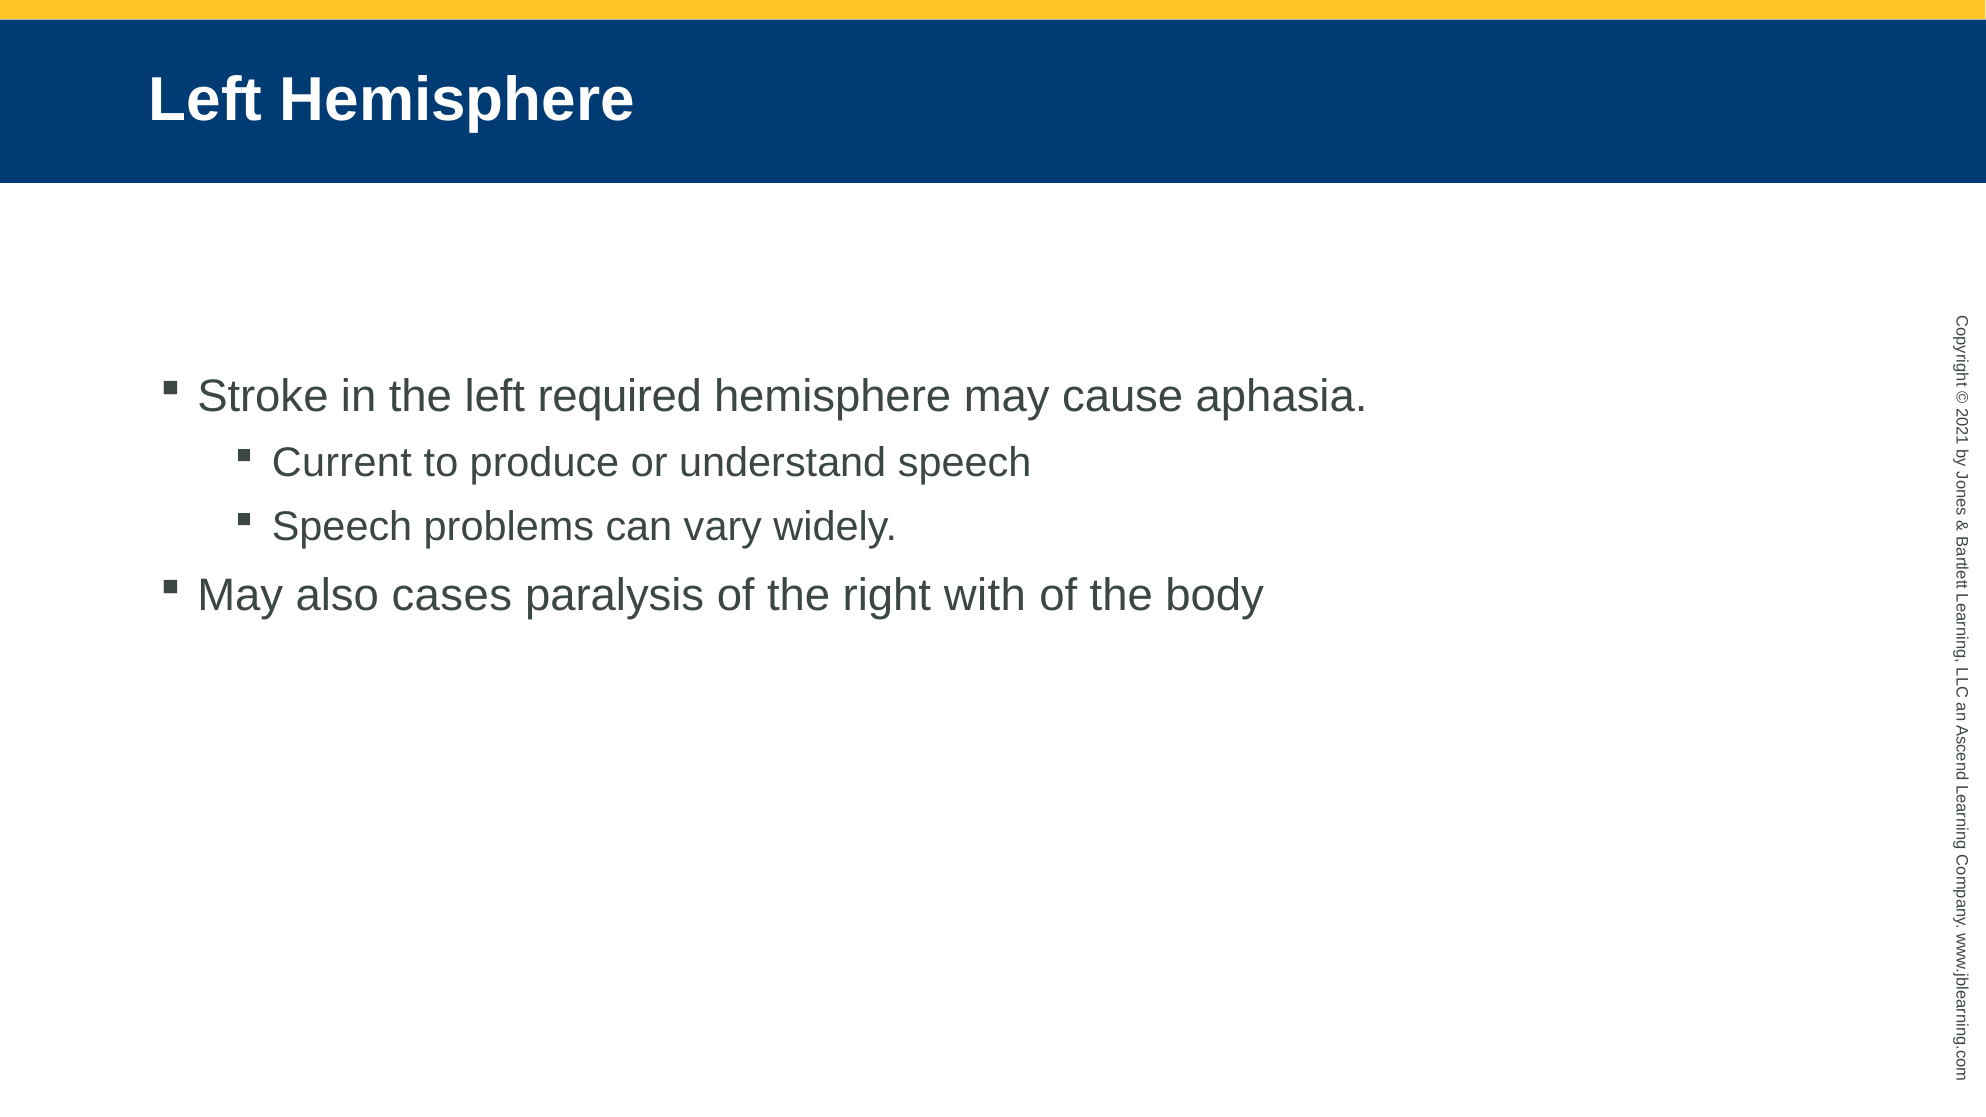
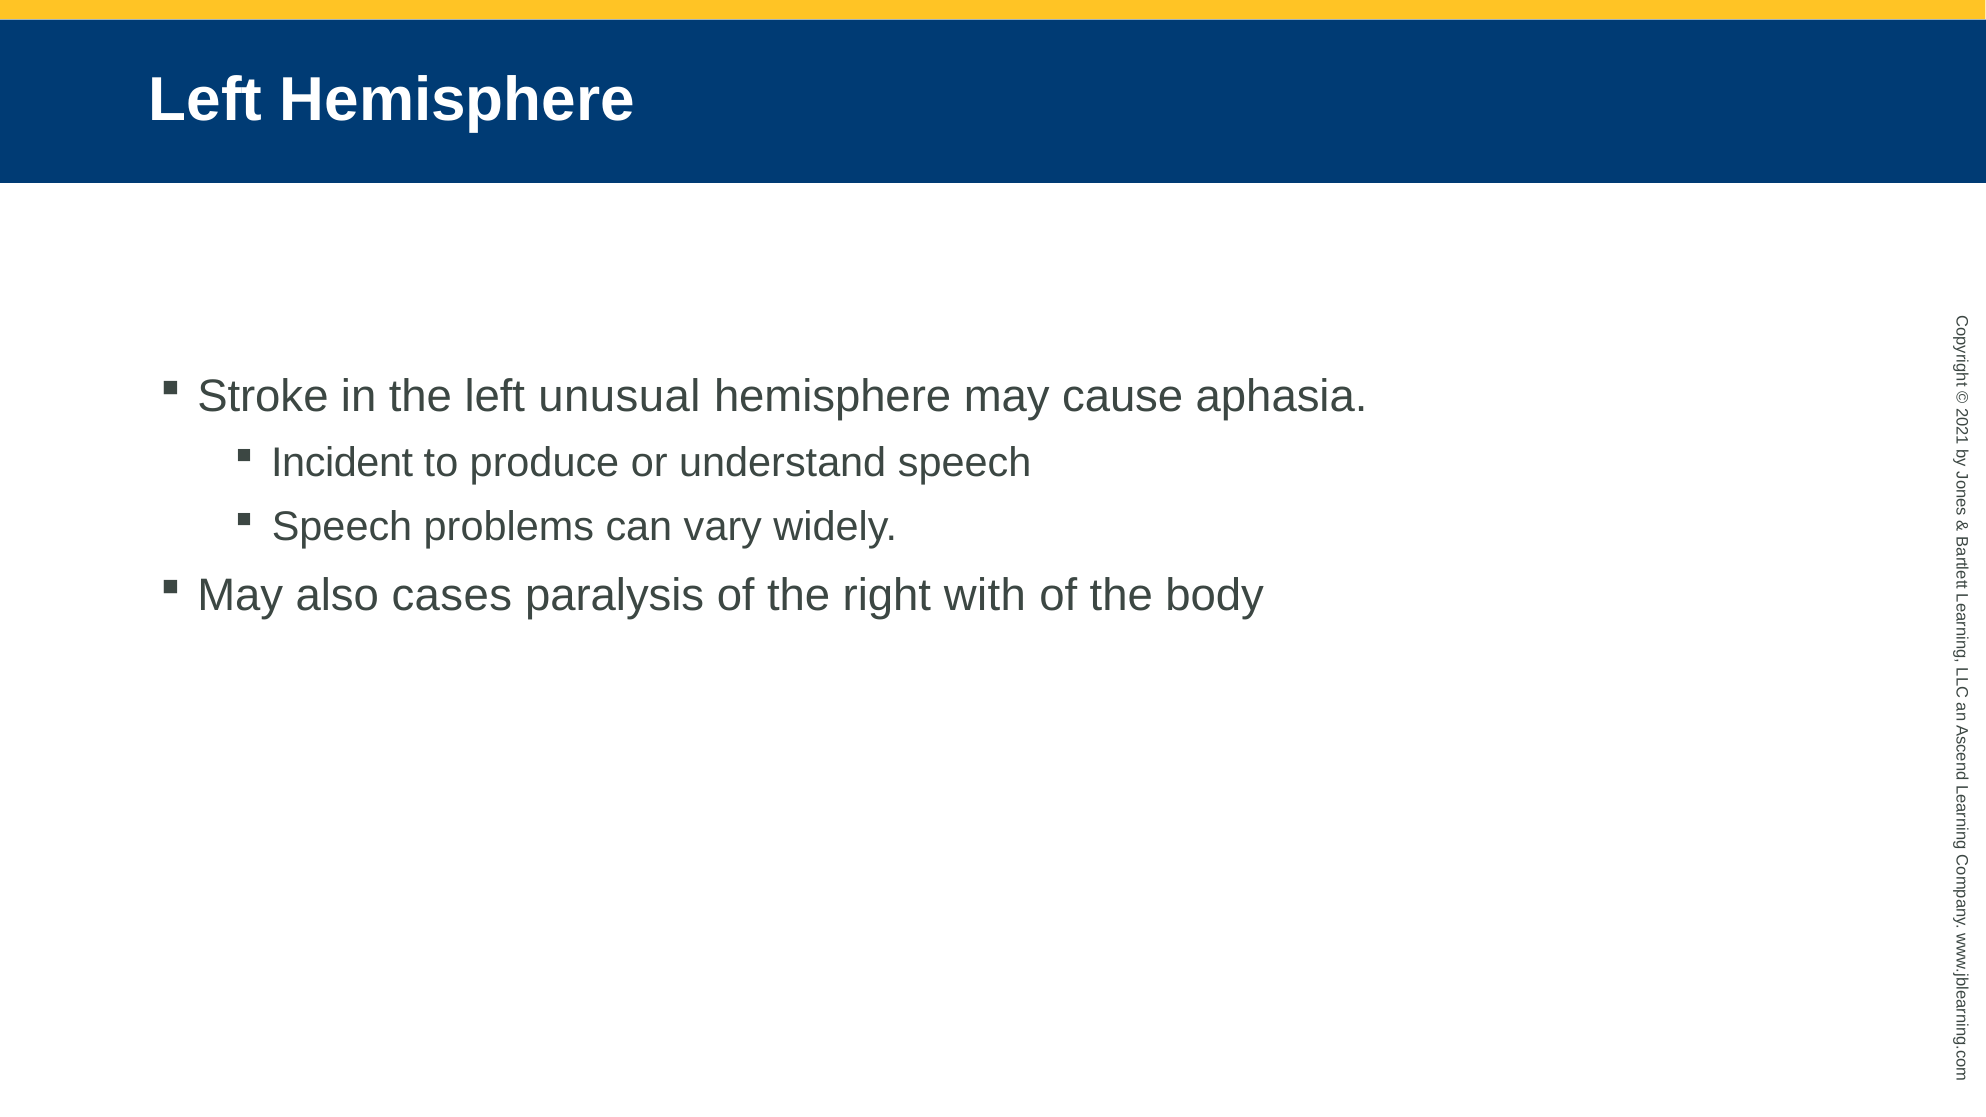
required: required -> unusual
Current: Current -> Incident
